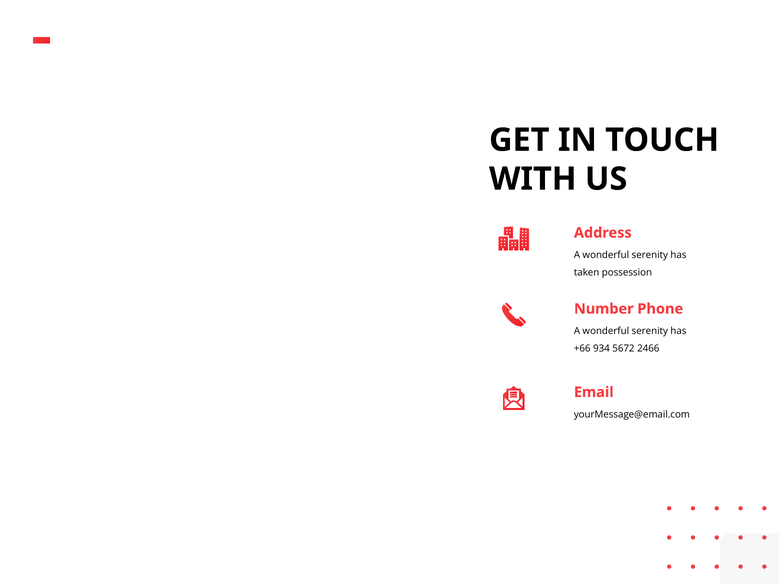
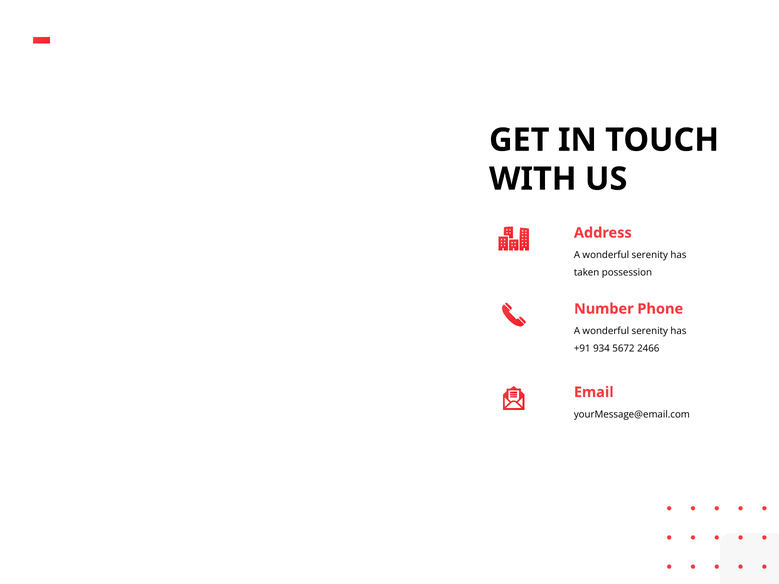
+66: +66 -> +91
